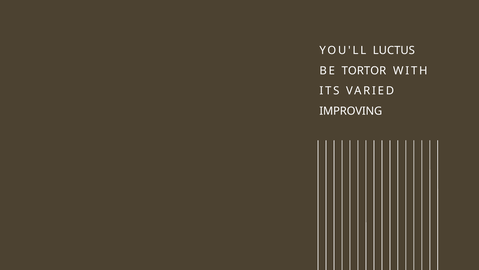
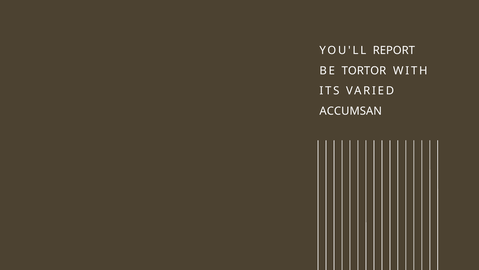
LUCTUS: LUCTUS -> REPORT
IMPROVING: IMPROVING -> ACCUMSAN
